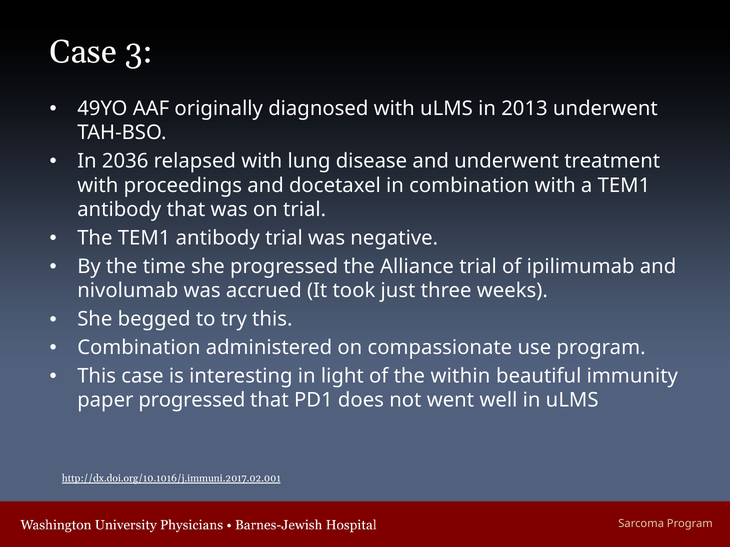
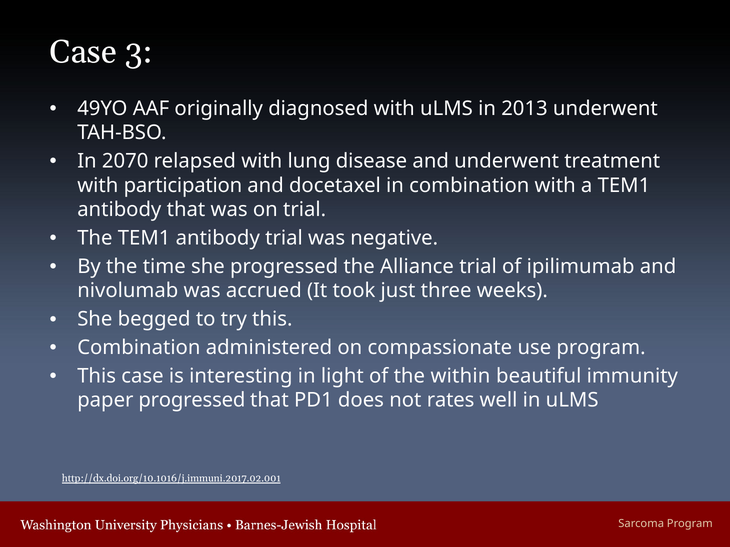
2036: 2036 -> 2070
proceedings: proceedings -> participation
went: went -> rates
